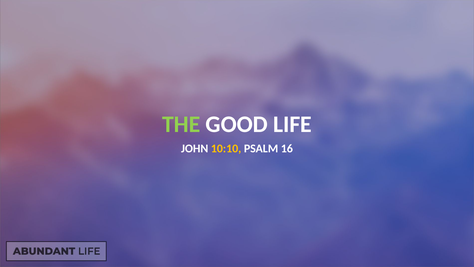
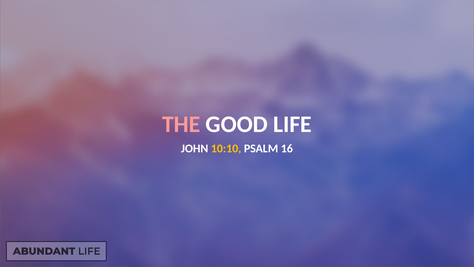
THE colour: light green -> pink
